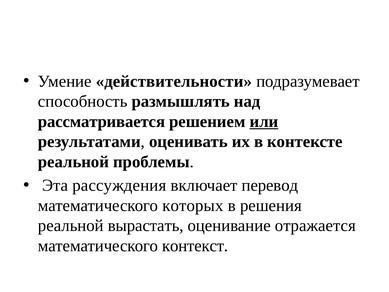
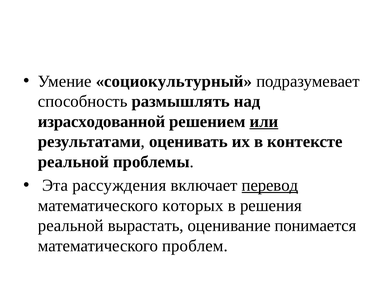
действительности: действительности -> социокультурный
рассматривается: рассматривается -> израсходованной
перевод underline: none -> present
отражается: отражается -> понимается
контекст: контекст -> проблем
